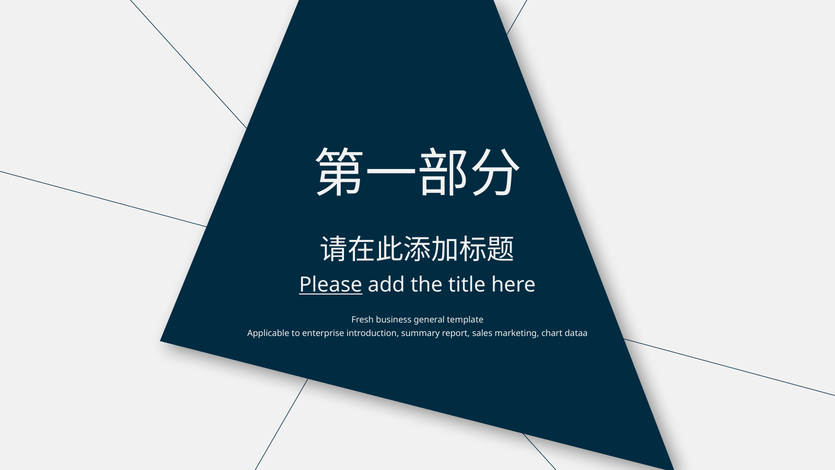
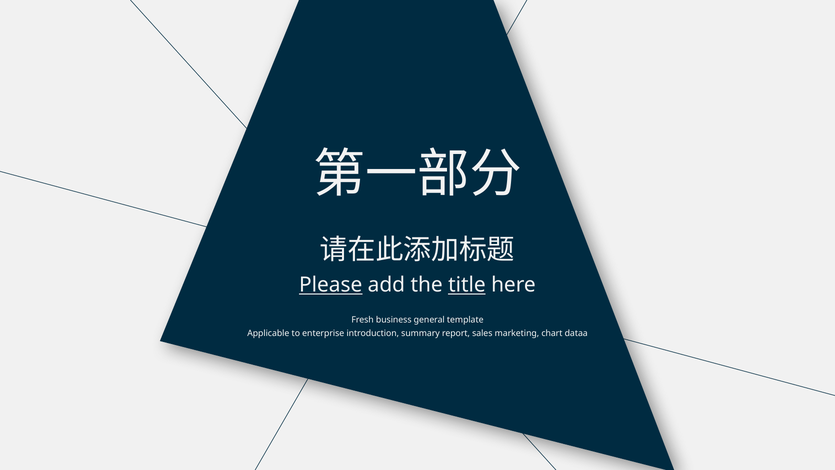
title underline: none -> present
